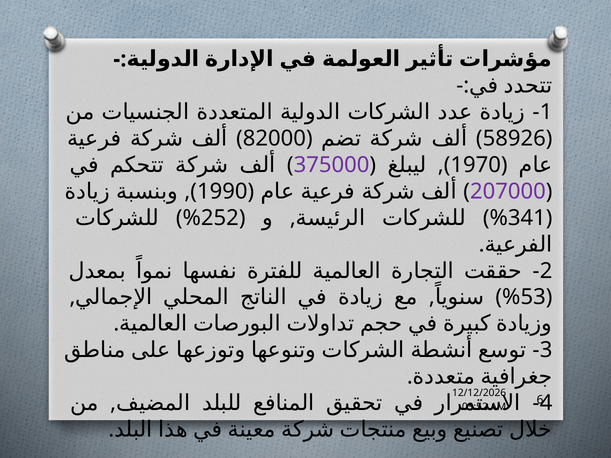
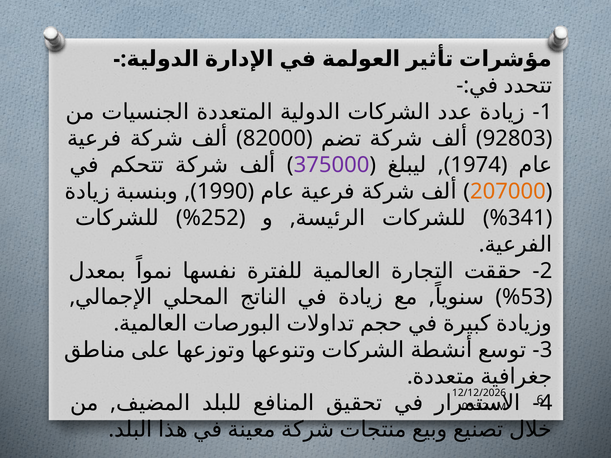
58926: 58926 -> 92803
1970: 1970 -> 1974
207000 colour: purple -> orange
